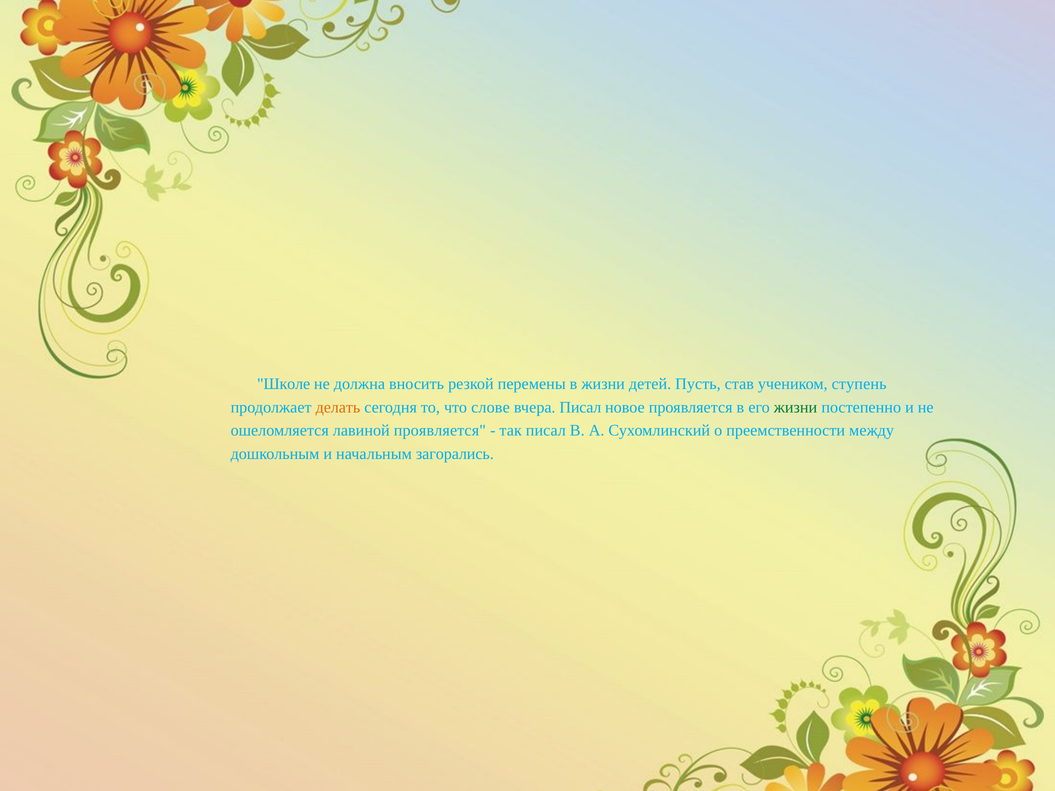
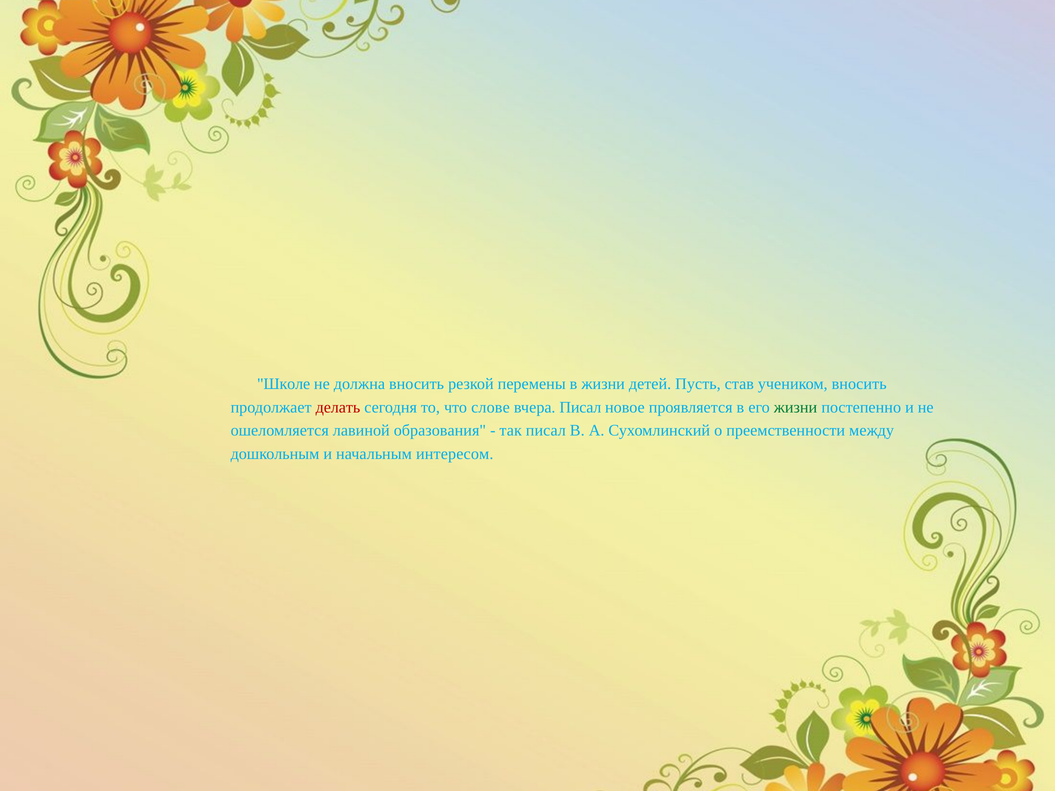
учеником ступень: ступень -> вносить
делать colour: orange -> red
лавиной проявляется: проявляется -> образования
загорались: загорались -> интересом
